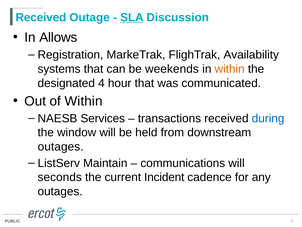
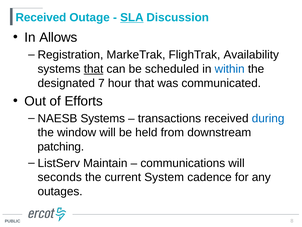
that at (94, 69) underline: none -> present
weekends: weekends -> scheduled
within at (230, 69) colour: orange -> blue
4: 4 -> 7
of Within: Within -> Efforts
NAESB Services: Services -> Systems
outages at (61, 146): outages -> patching
Incident: Incident -> System
